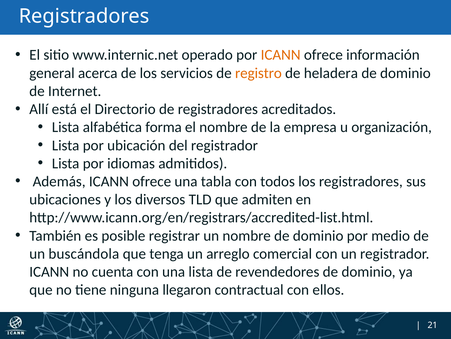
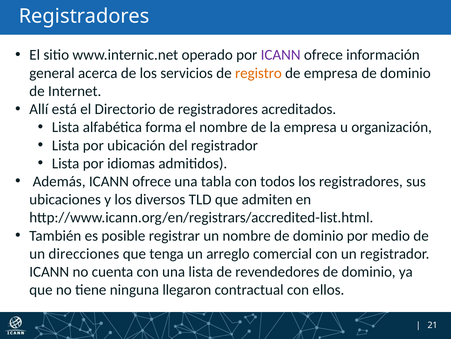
ICANN at (281, 55) colour: orange -> purple
de heladera: heladera -> empresa
buscándola: buscándola -> direcciones
